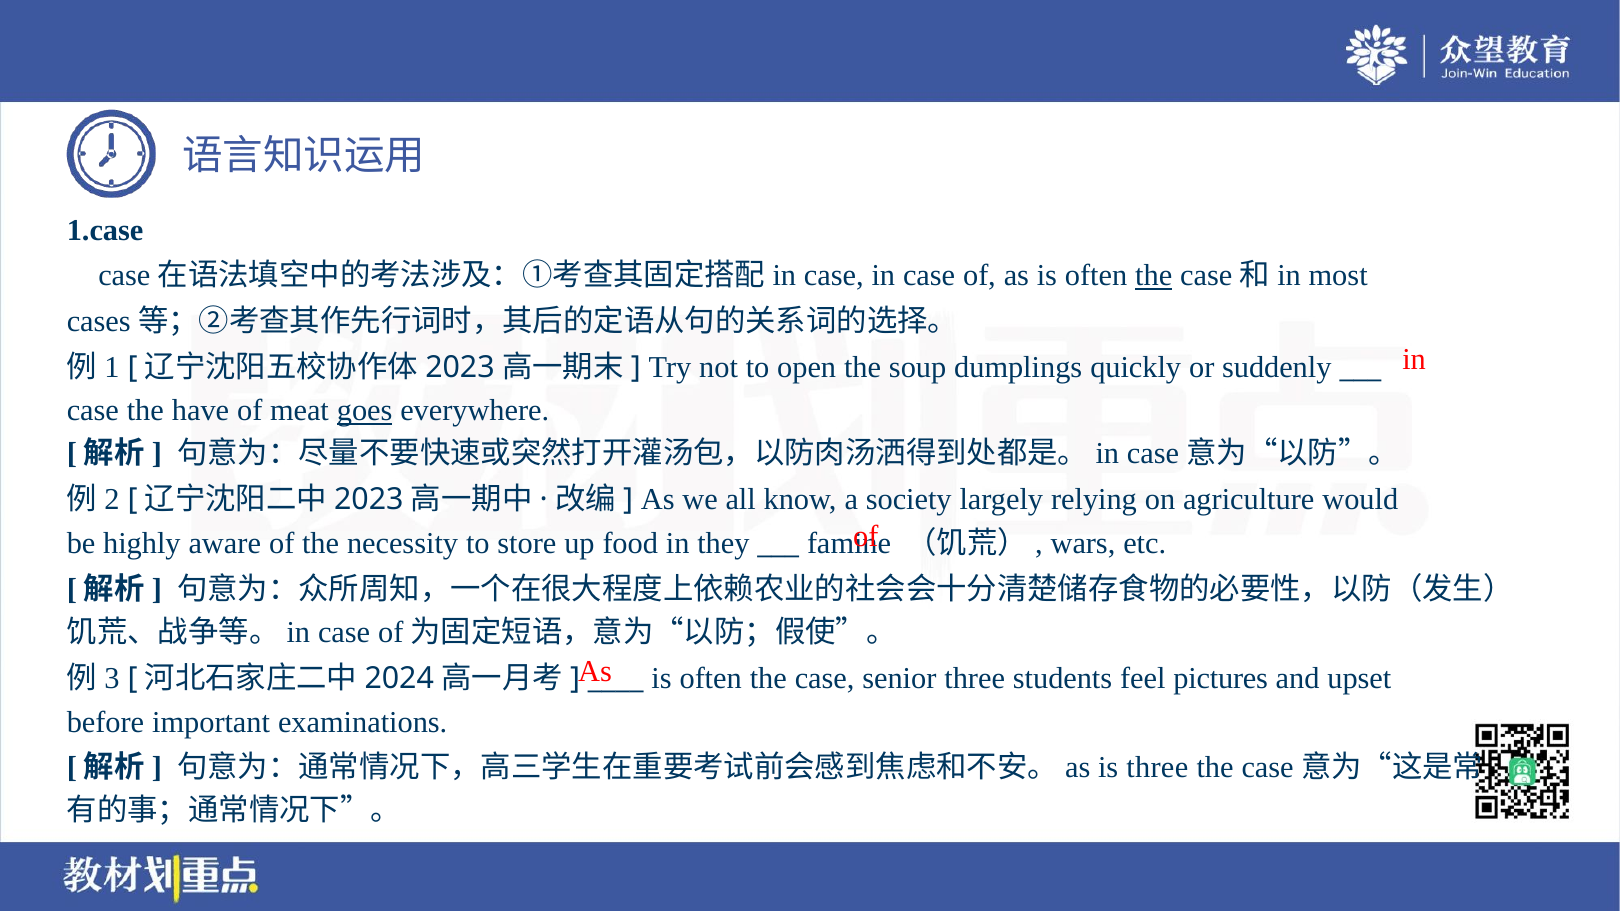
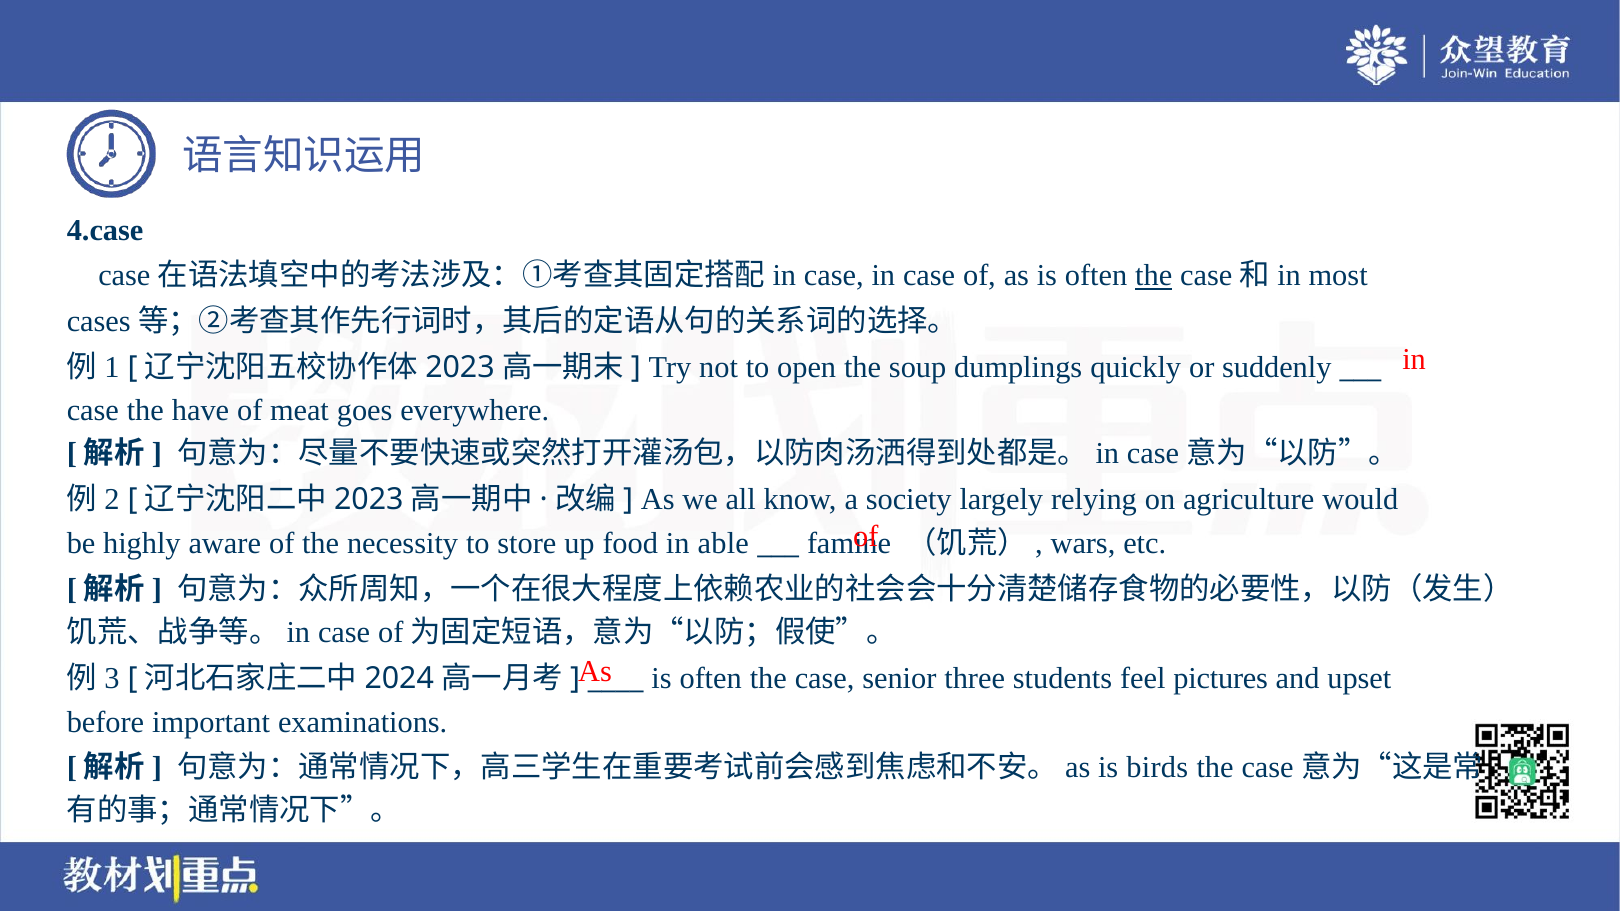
1.case: 1.case -> 4.case
goes underline: present -> none
they: they -> able
is three: three -> birds
